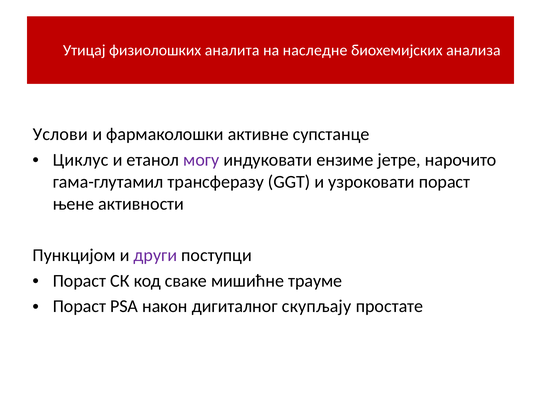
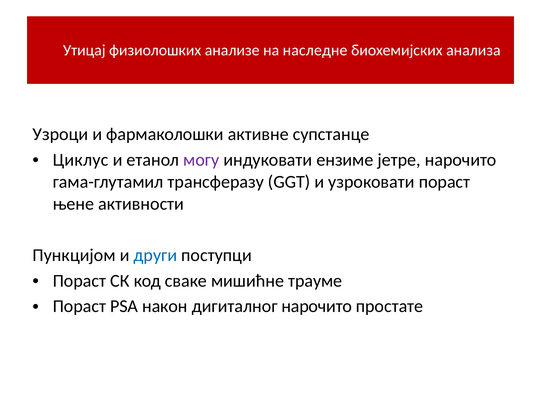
аналита: аналита -> анализе
Услови: Услови -> Узроци
други colour: purple -> blue
дигиталног скупљају: скупљају -> нарочито
